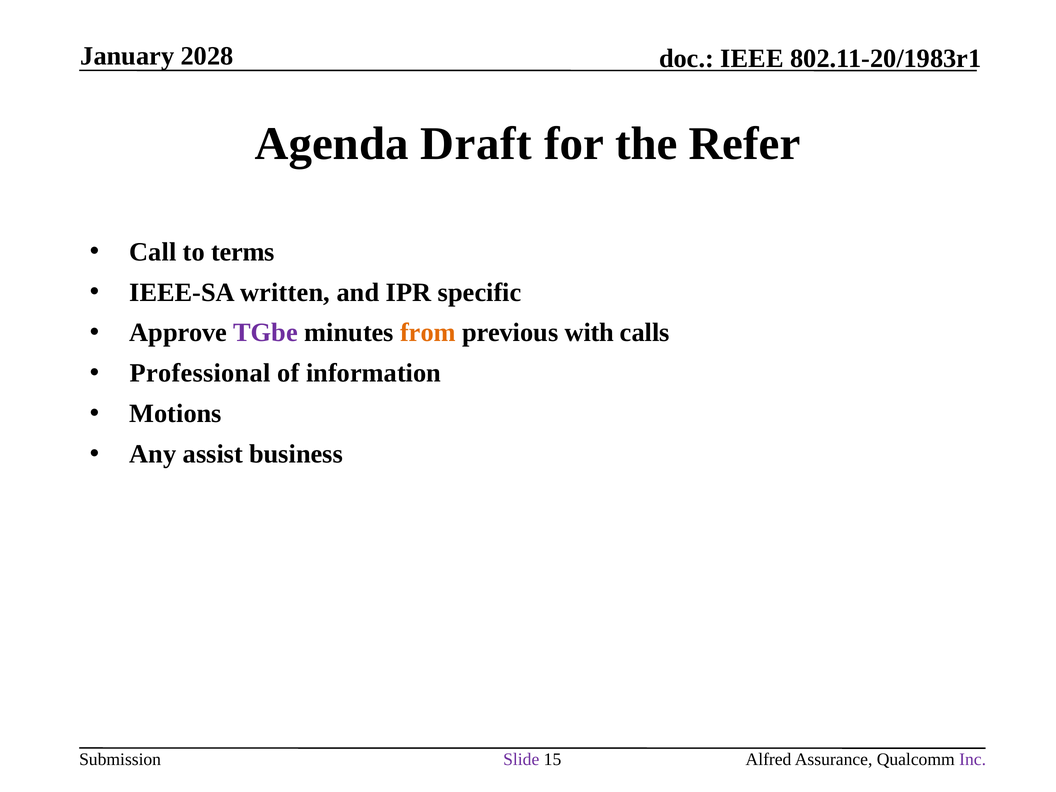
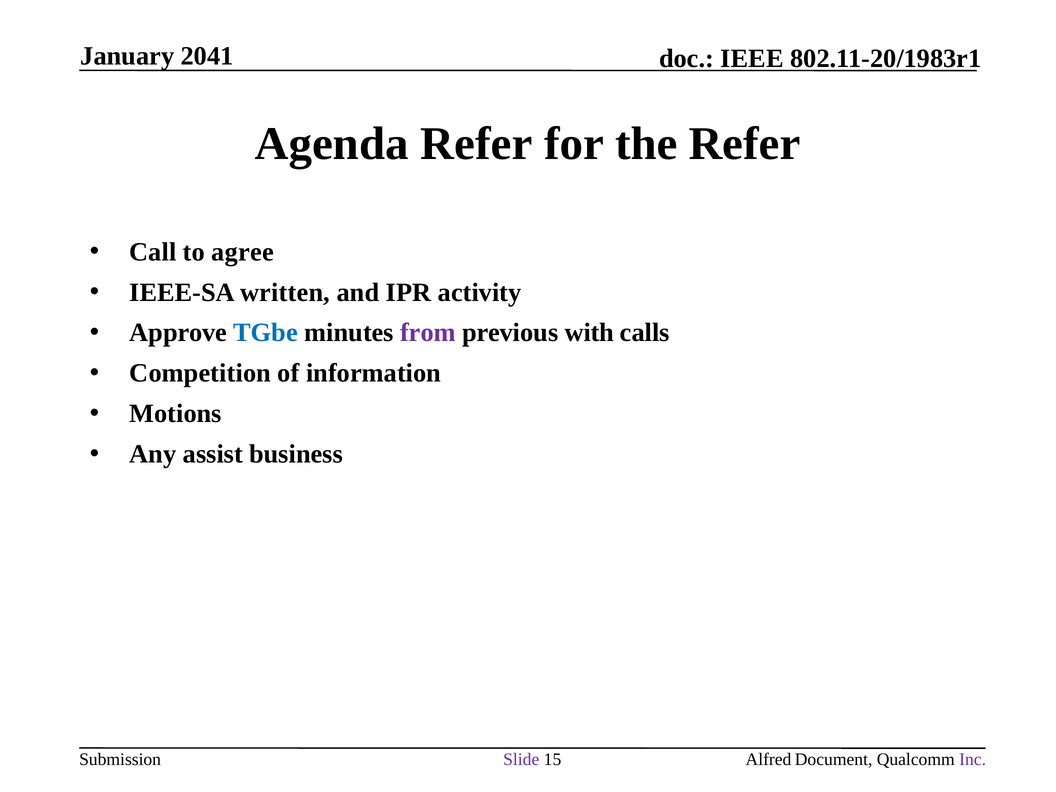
2028: 2028 -> 2041
Agenda Draft: Draft -> Refer
terms: terms -> agree
specific: specific -> activity
TGbe colour: purple -> blue
from colour: orange -> purple
Professional: Professional -> Competition
Assurance: Assurance -> Document
